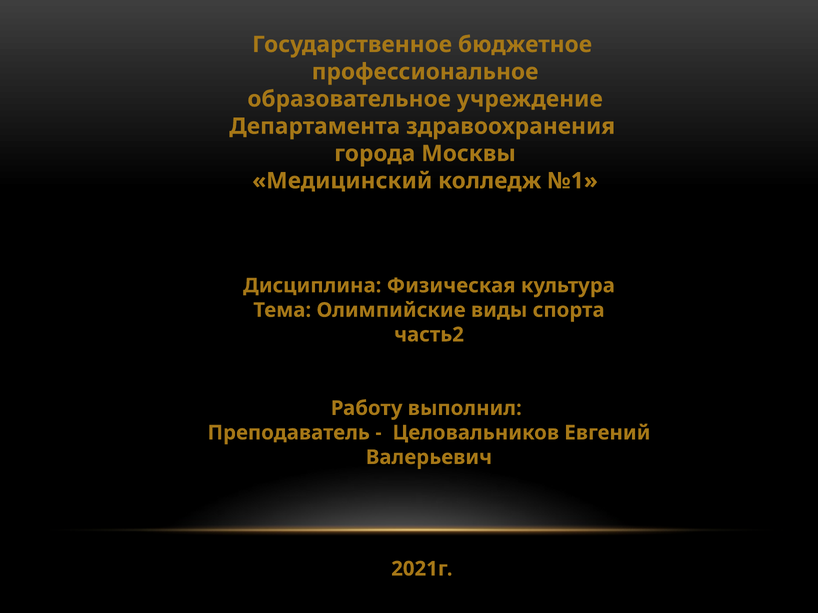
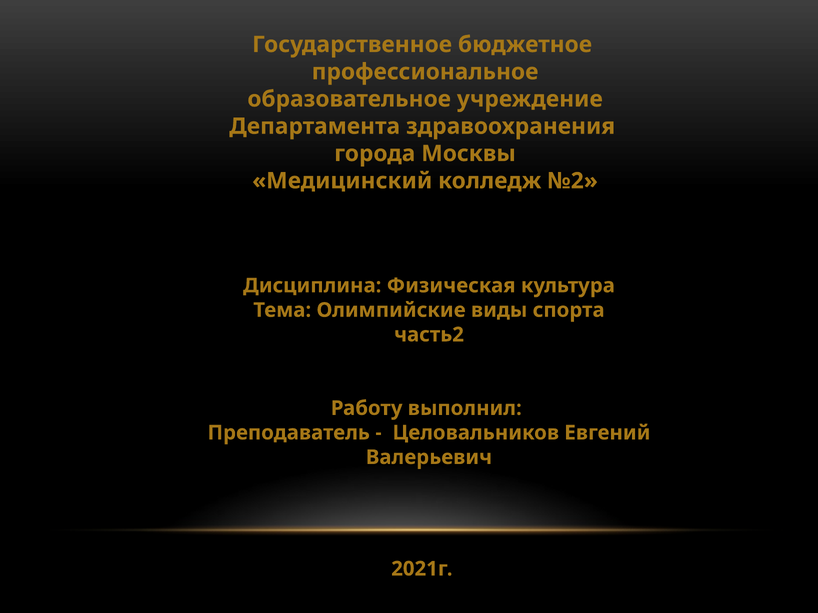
№1: №1 -> №2
